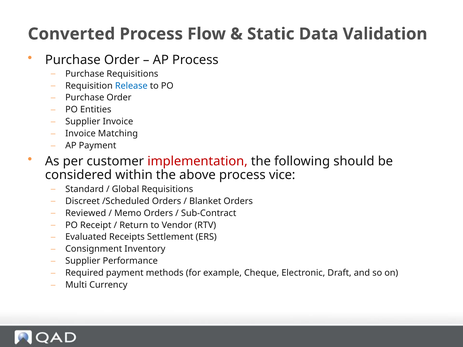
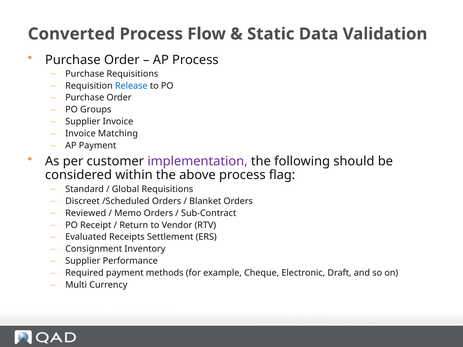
Entities: Entities -> Groups
implementation colour: red -> purple
vice: vice -> flag
